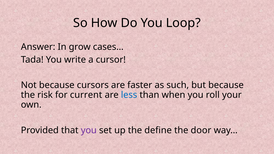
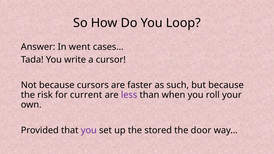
grow: grow -> went
less colour: blue -> purple
define: define -> stored
